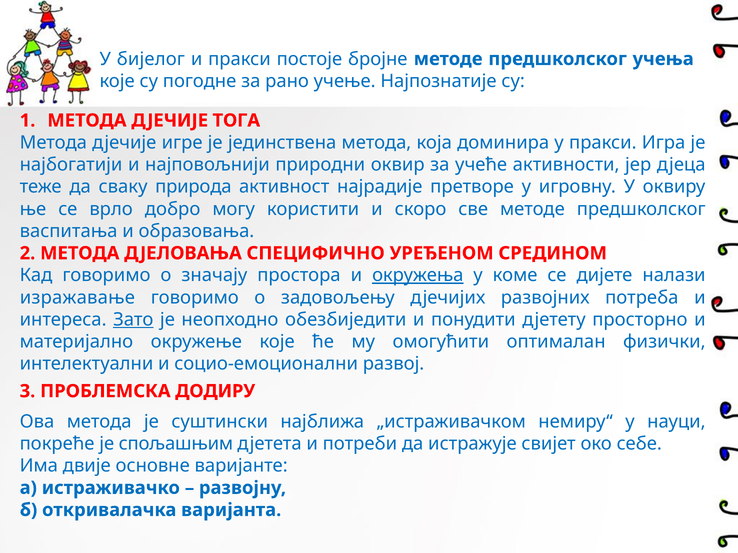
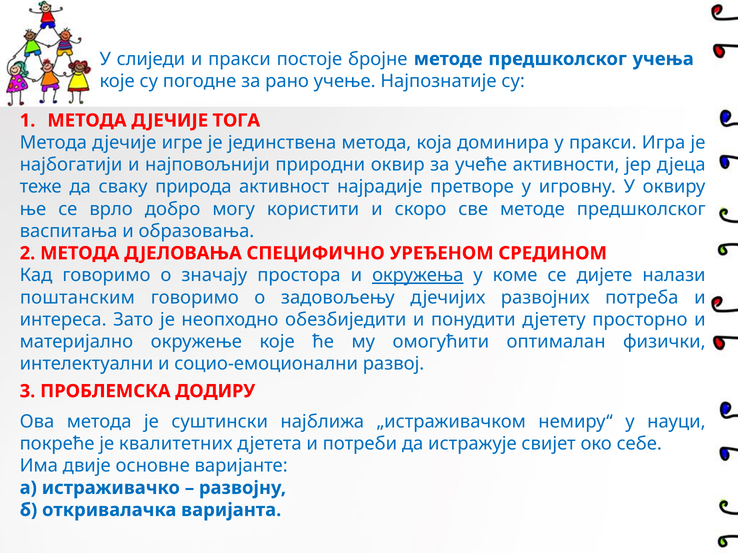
бијелог: бијелог -> слиједи
изражавање: изражавање -> поштанским
Зато underline: present -> none
спољашњим: спољашњим -> квалитетних
